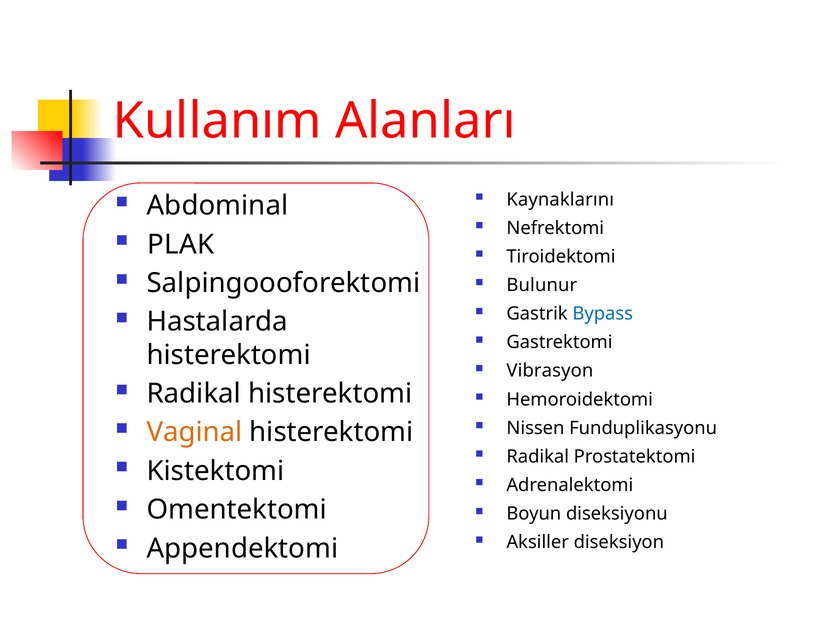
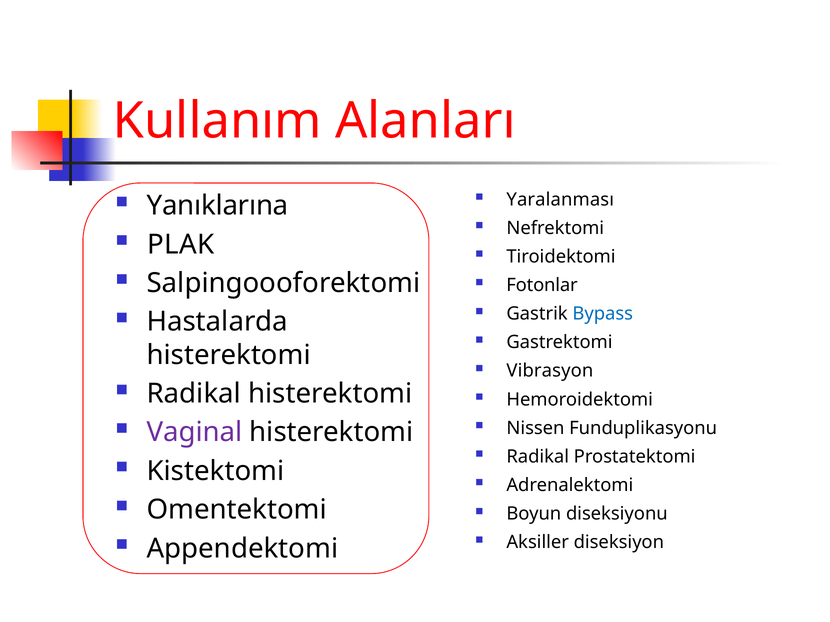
Kaynaklarını: Kaynaklarını -> Yaralanması
Abdominal: Abdominal -> Yanıklarına
Bulunur: Bulunur -> Fotonlar
Vaginal colour: orange -> purple
